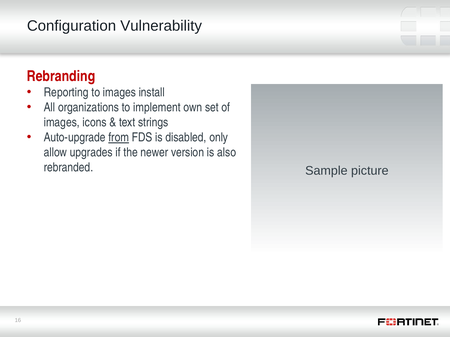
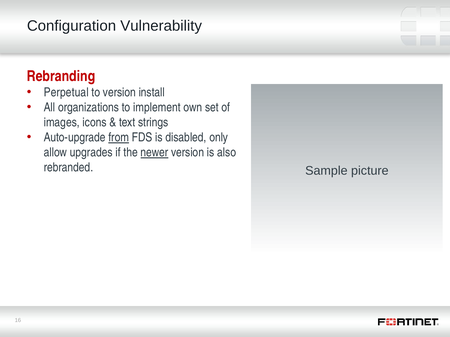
Reporting: Reporting -> Perpetual
to images: images -> version
newer underline: none -> present
